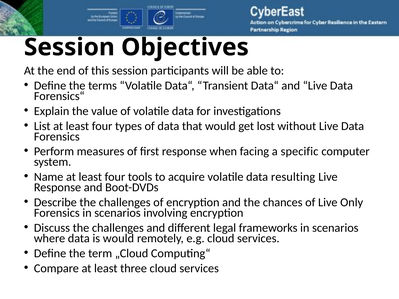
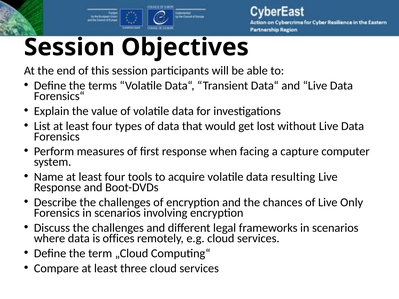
specific: specific -> capture
is would: would -> offices
